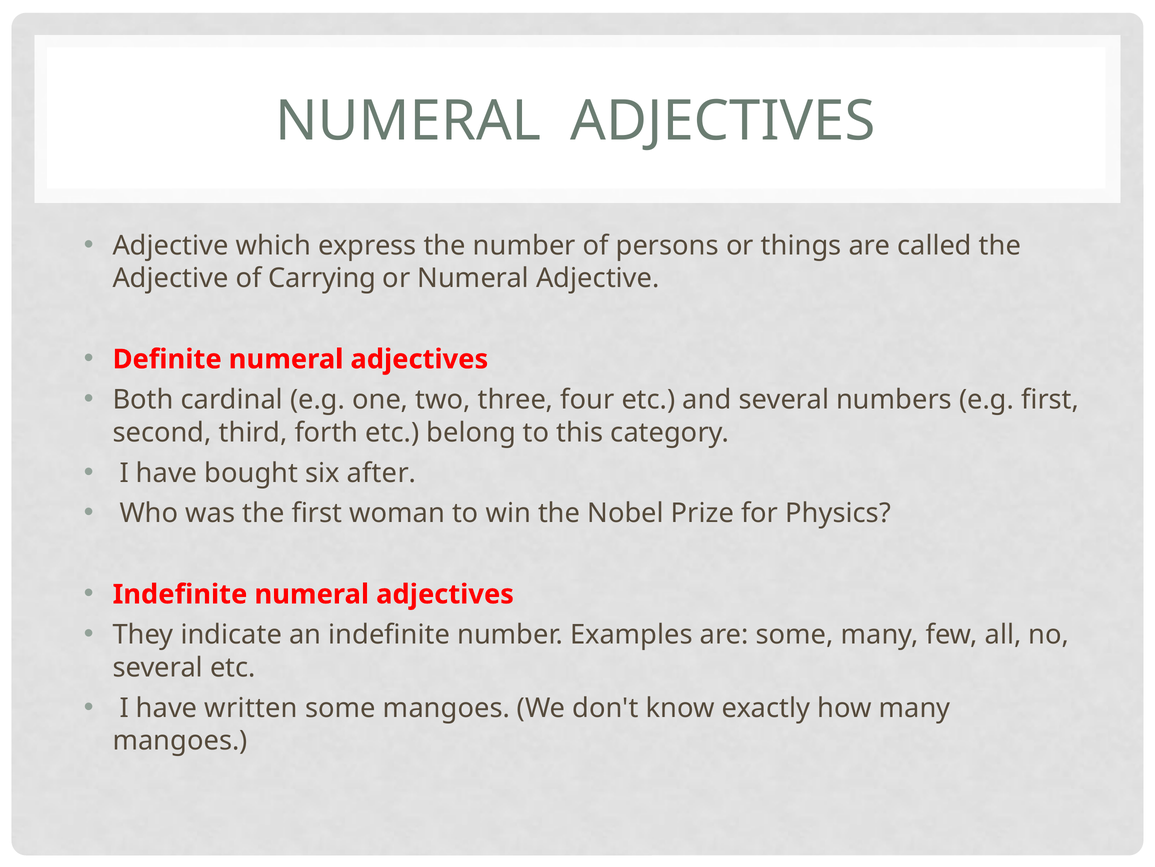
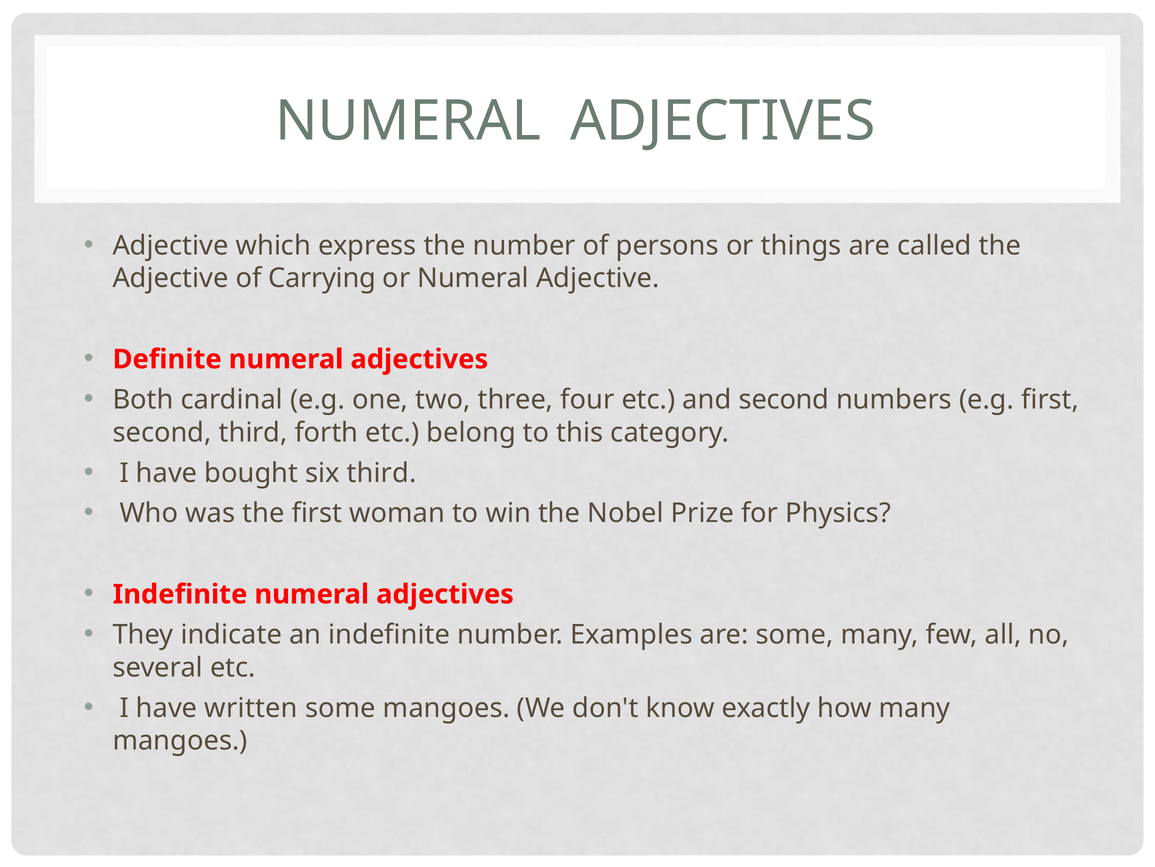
and several: several -> second
six after: after -> third
